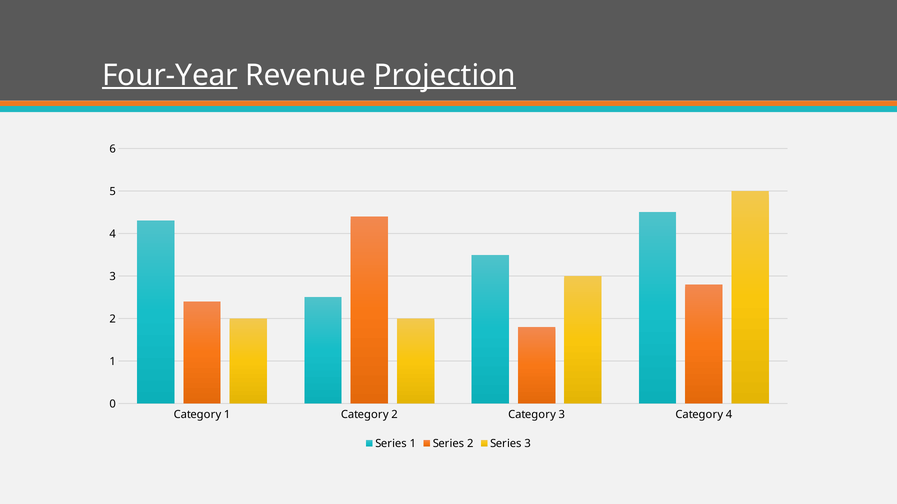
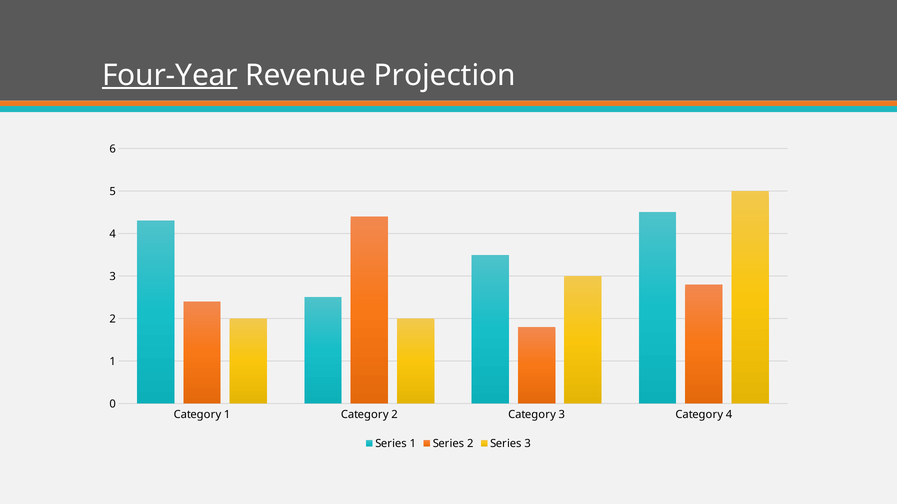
Projection underline: present -> none
